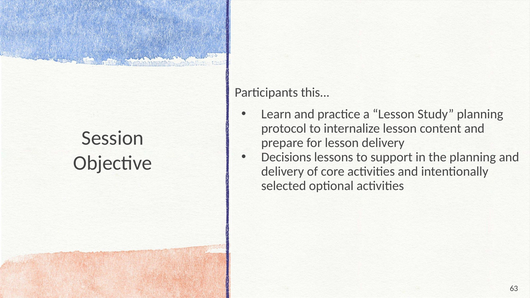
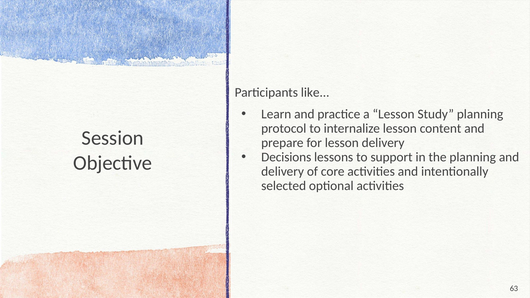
this: this -> like
